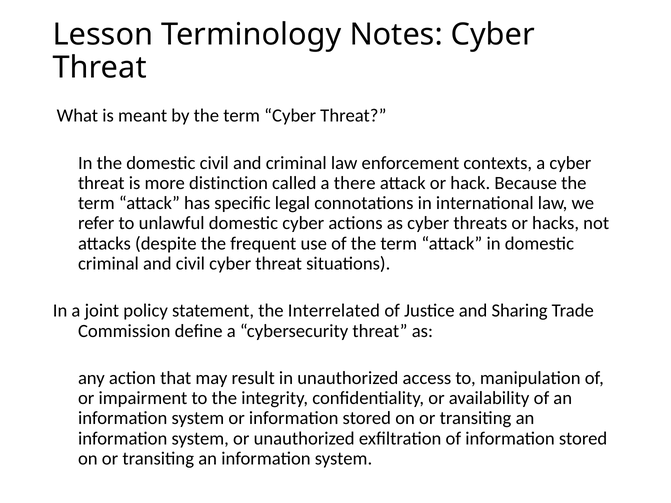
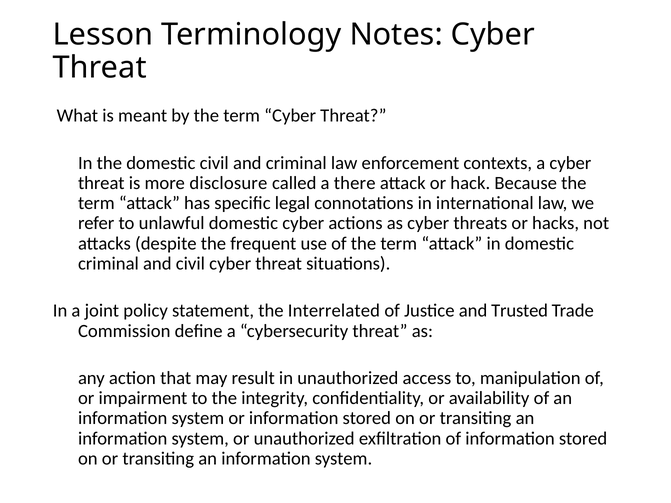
distinction: distinction -> disclosure
and Sharing: Sharing -> Trusted
